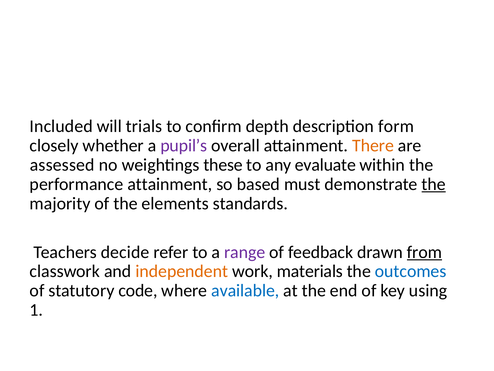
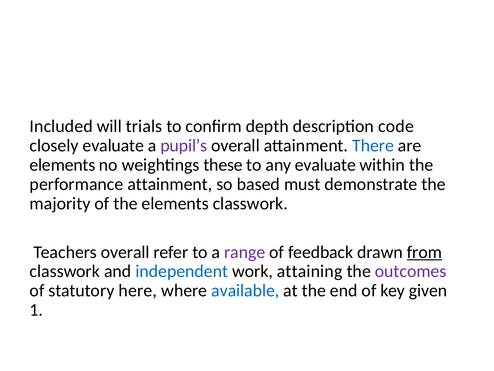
form: form -> code
closely whether: whether -> evaluate
There colour: orange -> blue
assessed at (62, 165): assessed -> elements
the at (434, 184) underline: present -> none
elements standards: standards -> classwork
Teachers decide: decide -> overall
independent colour: orange -> blue
materials: materials -> attaining
outcomes colour: blue -> purple
code: code -> here
using: using -> given
